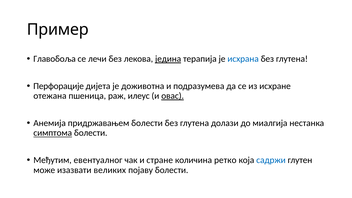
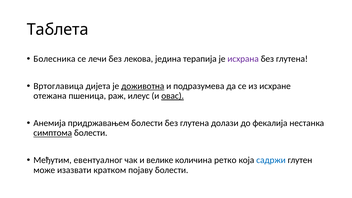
Пример: Пример -> Таблета
Главобоља: Главобоља -> Болесника
једина underline: present -> none
исхрана colour: blue -> purple
Перфорације: Перфорације -> Вртоглавица
доживотна underline: none -> present
миалгија: миалгија -> фекалија
стране: стране -> велике
великих: великих -> кратком
